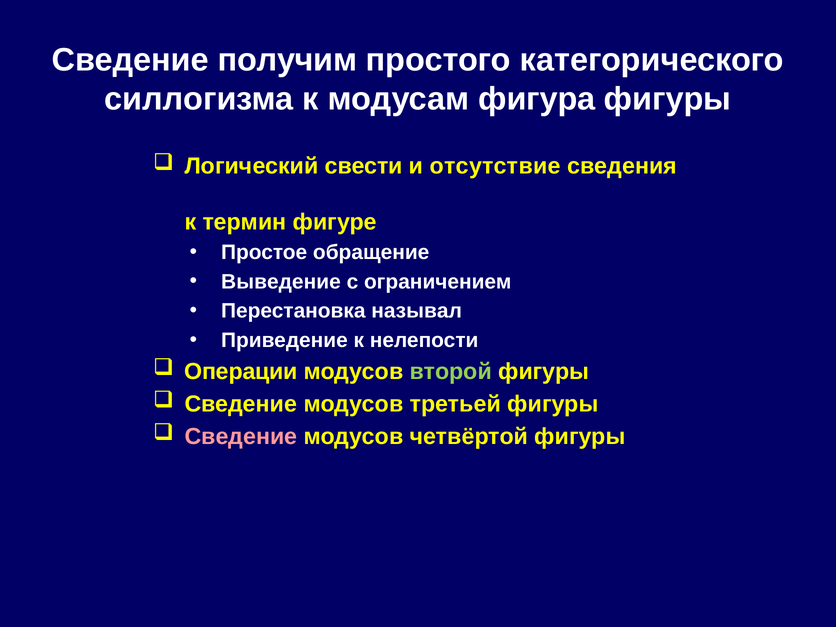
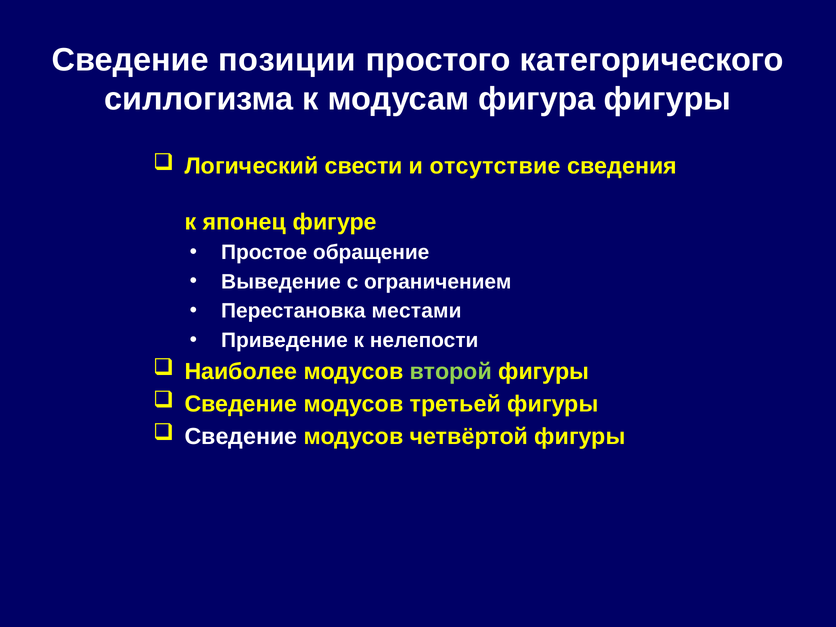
получим: получим -> позиции
термин: термин -> японец
называл: называл -> местами
Операции: Операции -> Наиболее
Сведение at (241, 437) colour: pink -> white
